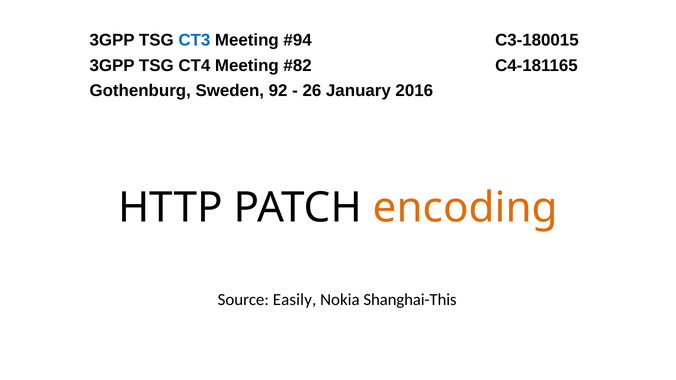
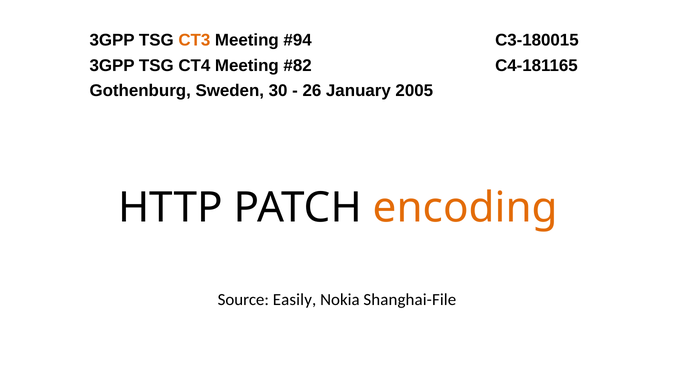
CT3 colour: blue -> orange
92: 92 -> 30
2016: 2016 -> 2005
Shanghai-This: Shanghai-This -> Shanghai-File
